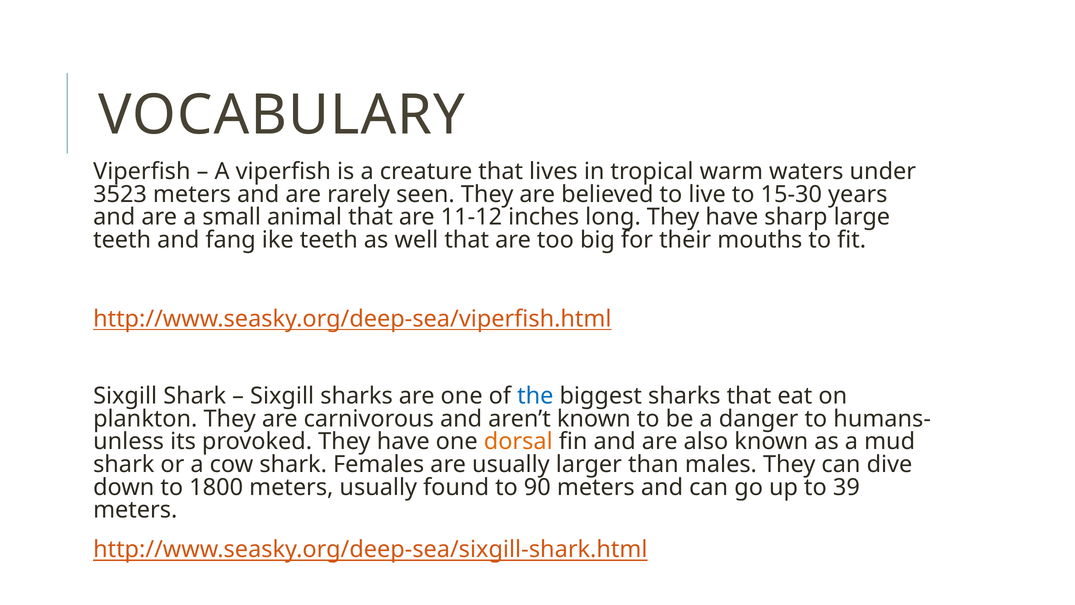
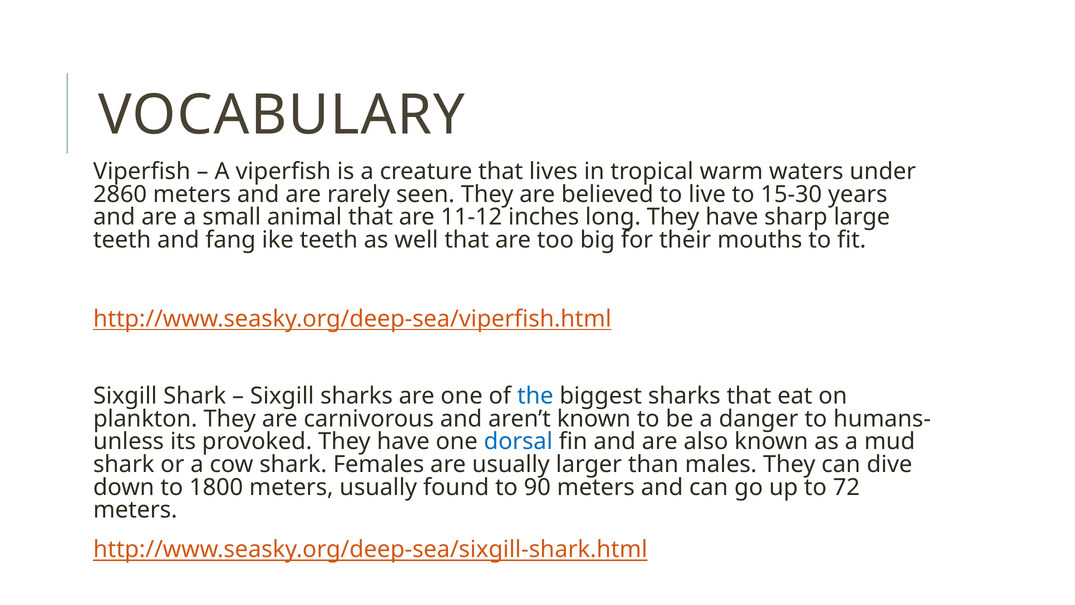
3523: 3523 -> 2860
dorsal colour: orange -> blue
39: 39 -> 72
